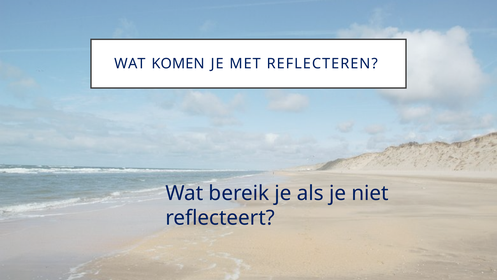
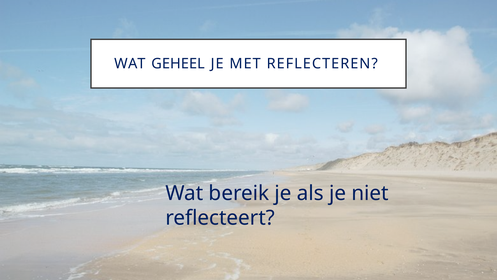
KOMEN: KOMEN -> GEHEEL
